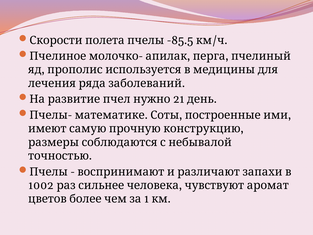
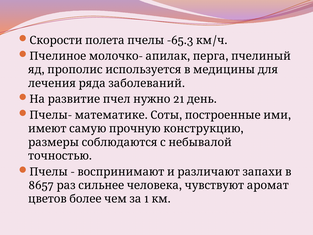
-85.5: -85.5 -> -65.3
1002: 1002 -> 8657
